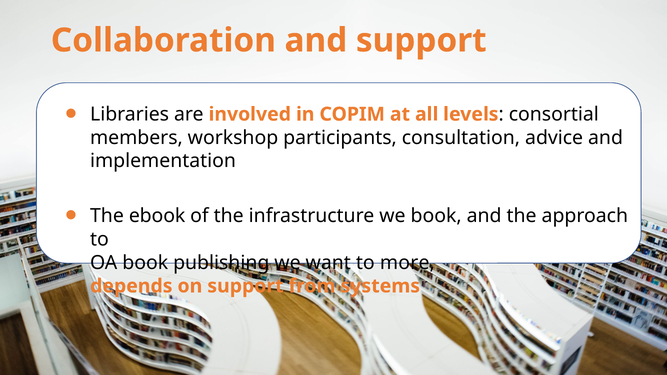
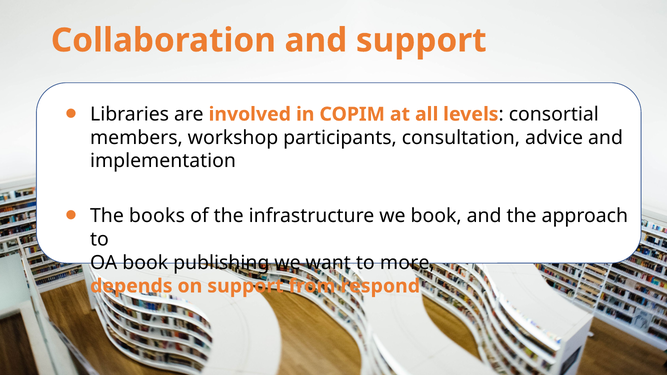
ebook: ebook -> books
systems: systems -> respond
